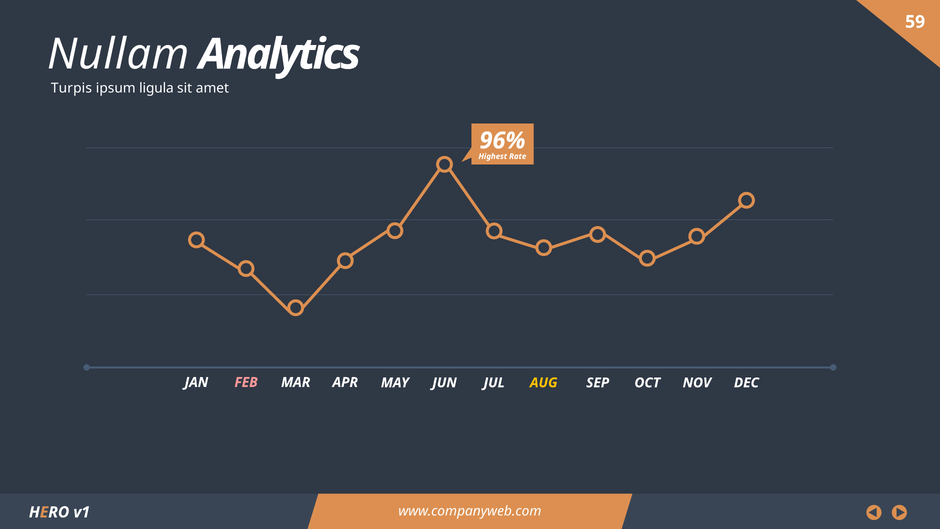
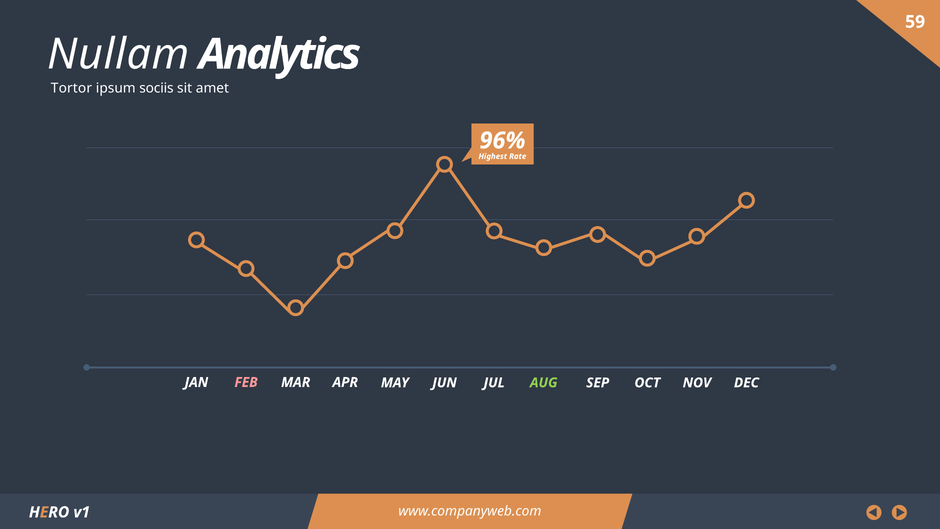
Turpis: Turpis -> Tortor
ligula: ligula -> sociis
AUG colour: yellow -> light green
